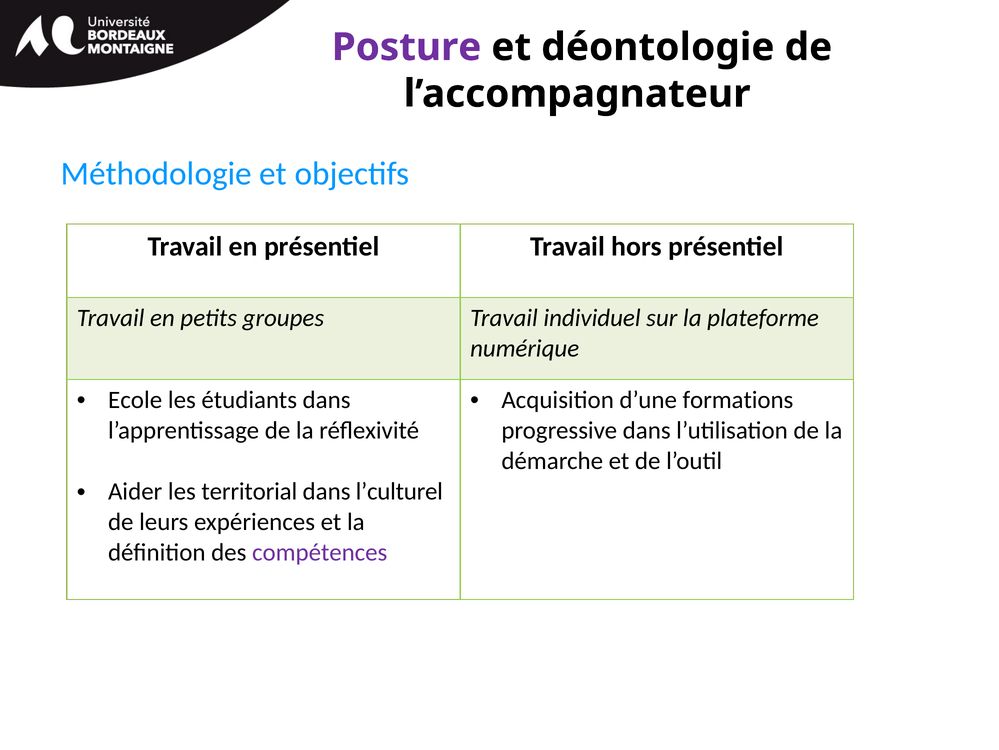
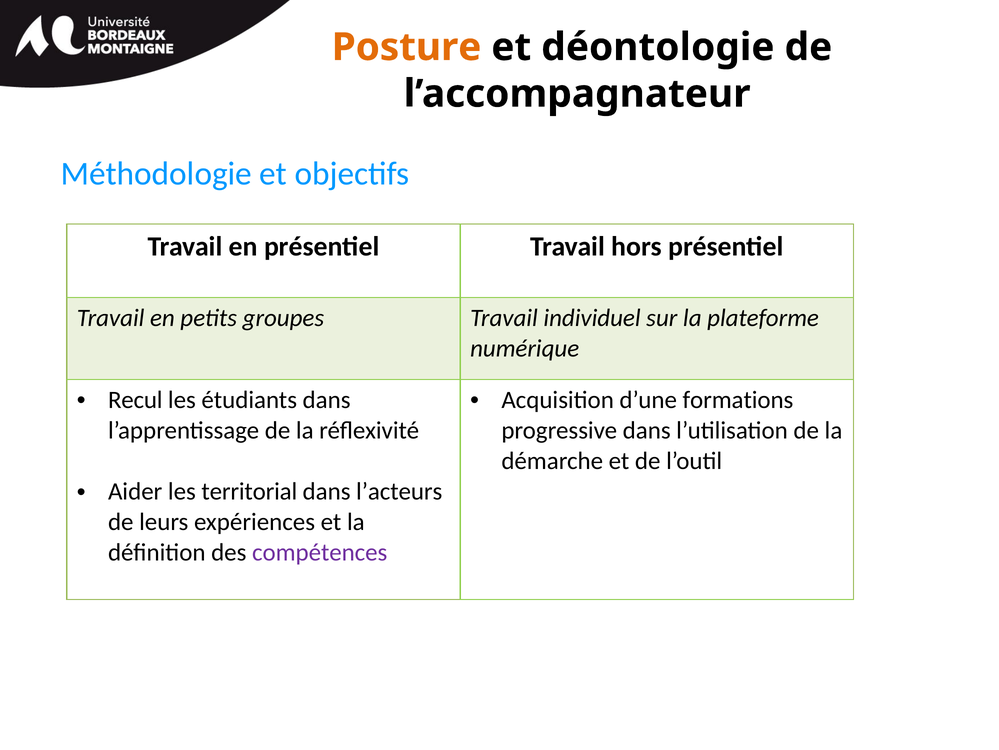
Posture colour: purple -> orange
Ecole: Ecole -> Recul
l’culturel: l’culturel -> l’acteurs
